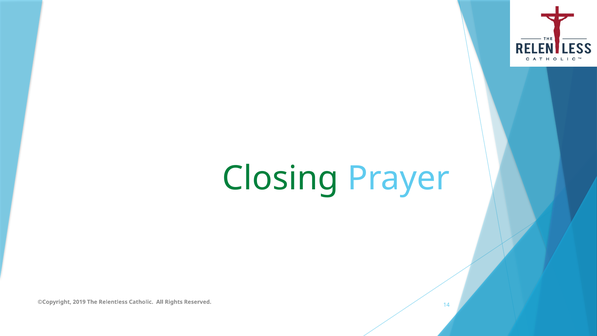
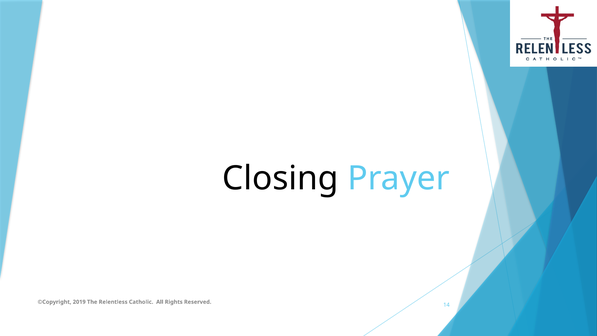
Closing colour: green -> black
